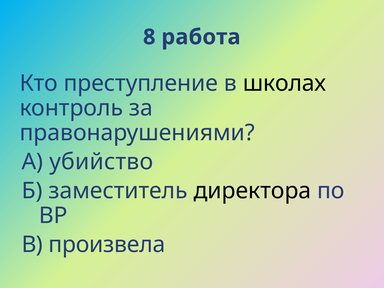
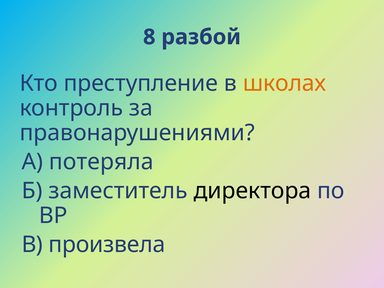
работа: работа -> разбой
школах colour: black -> orange
убийство: убийство -> потеряла
